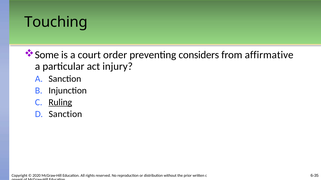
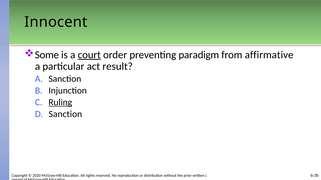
Touching: Touching -> Innocent
court underline: none -> present
considers: considers -> paradigm
injury: injury -> result
